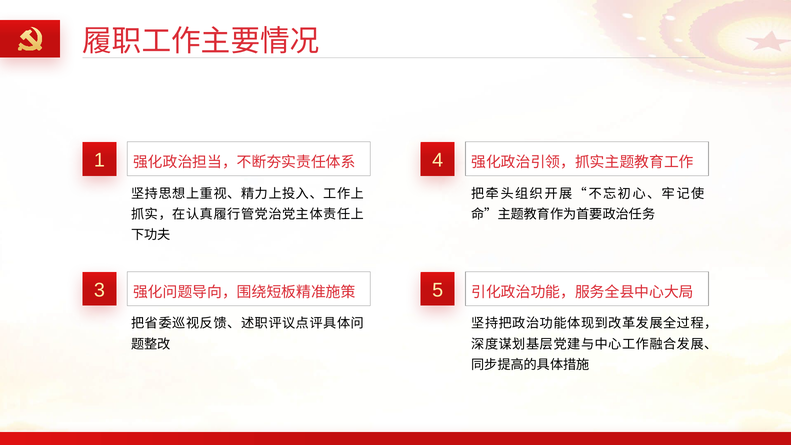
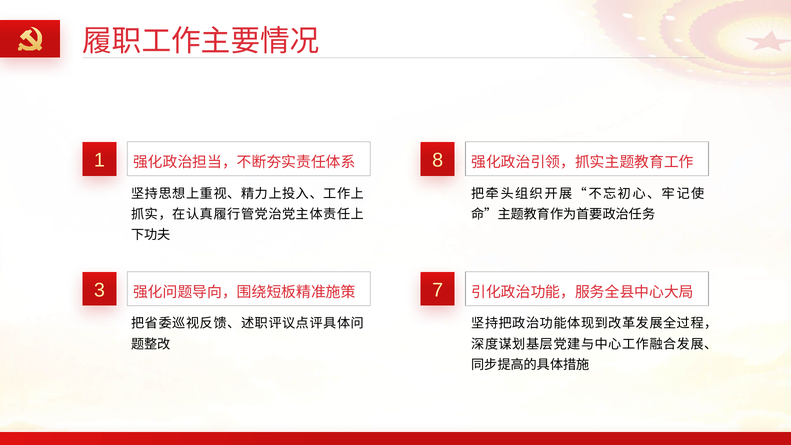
4: 4 -> 8
5: 5 -> 7
